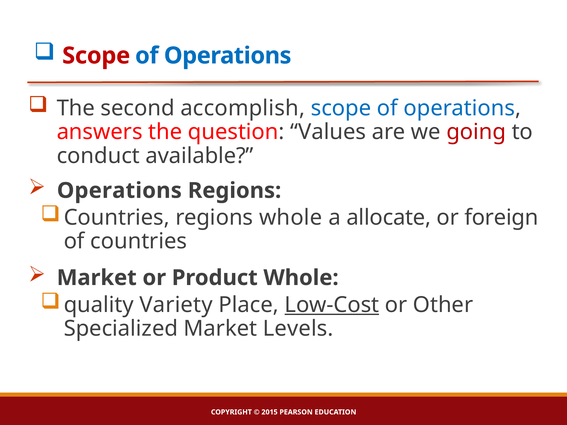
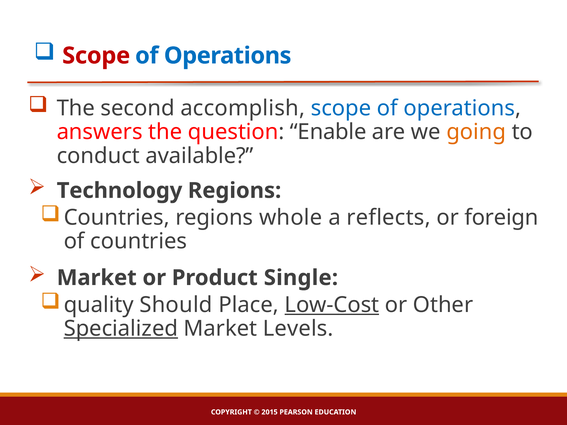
Values: Values -> Enable
going colour: red -> orange
Operations at (119, 191): Operations -> Technology
allocate: allocate -> reflects
Product Whole: Whole -> Single
Variety: Variety -> Should
Specialized underline: none -> present
